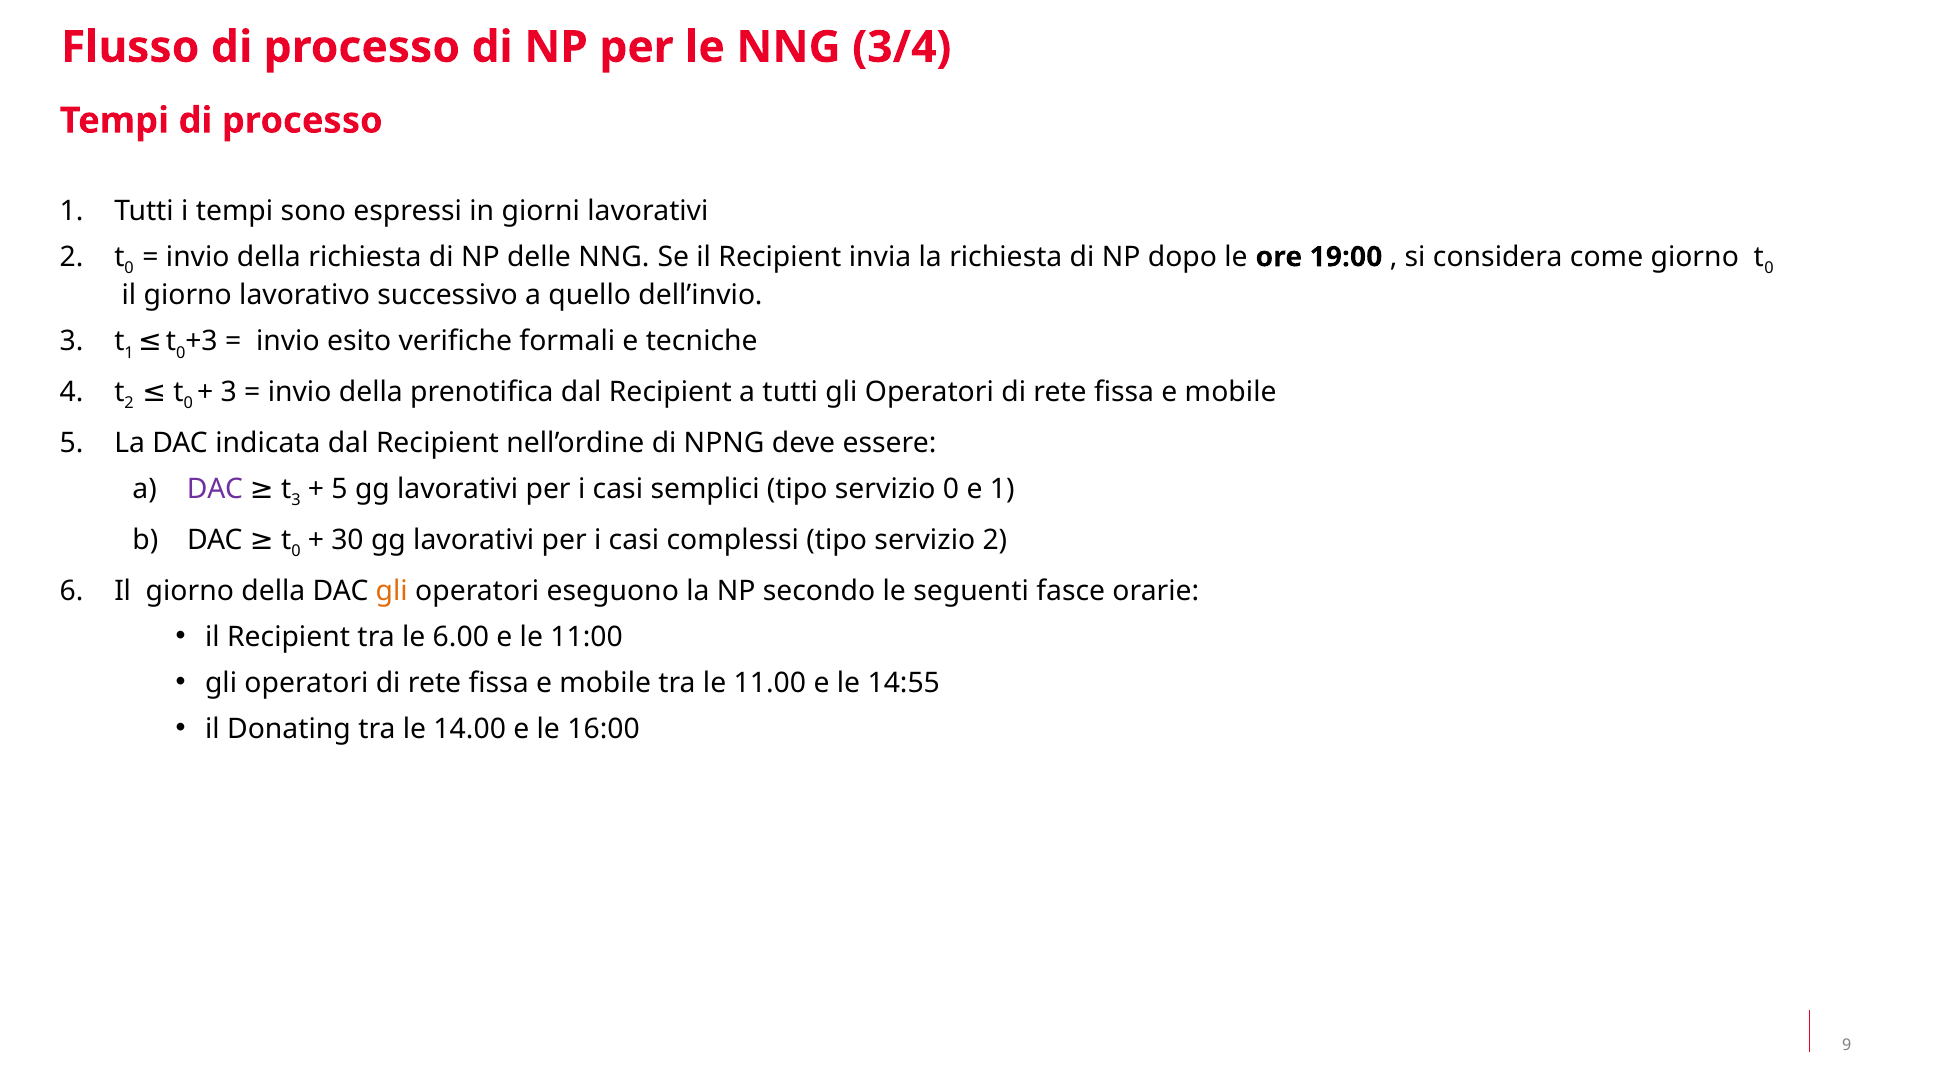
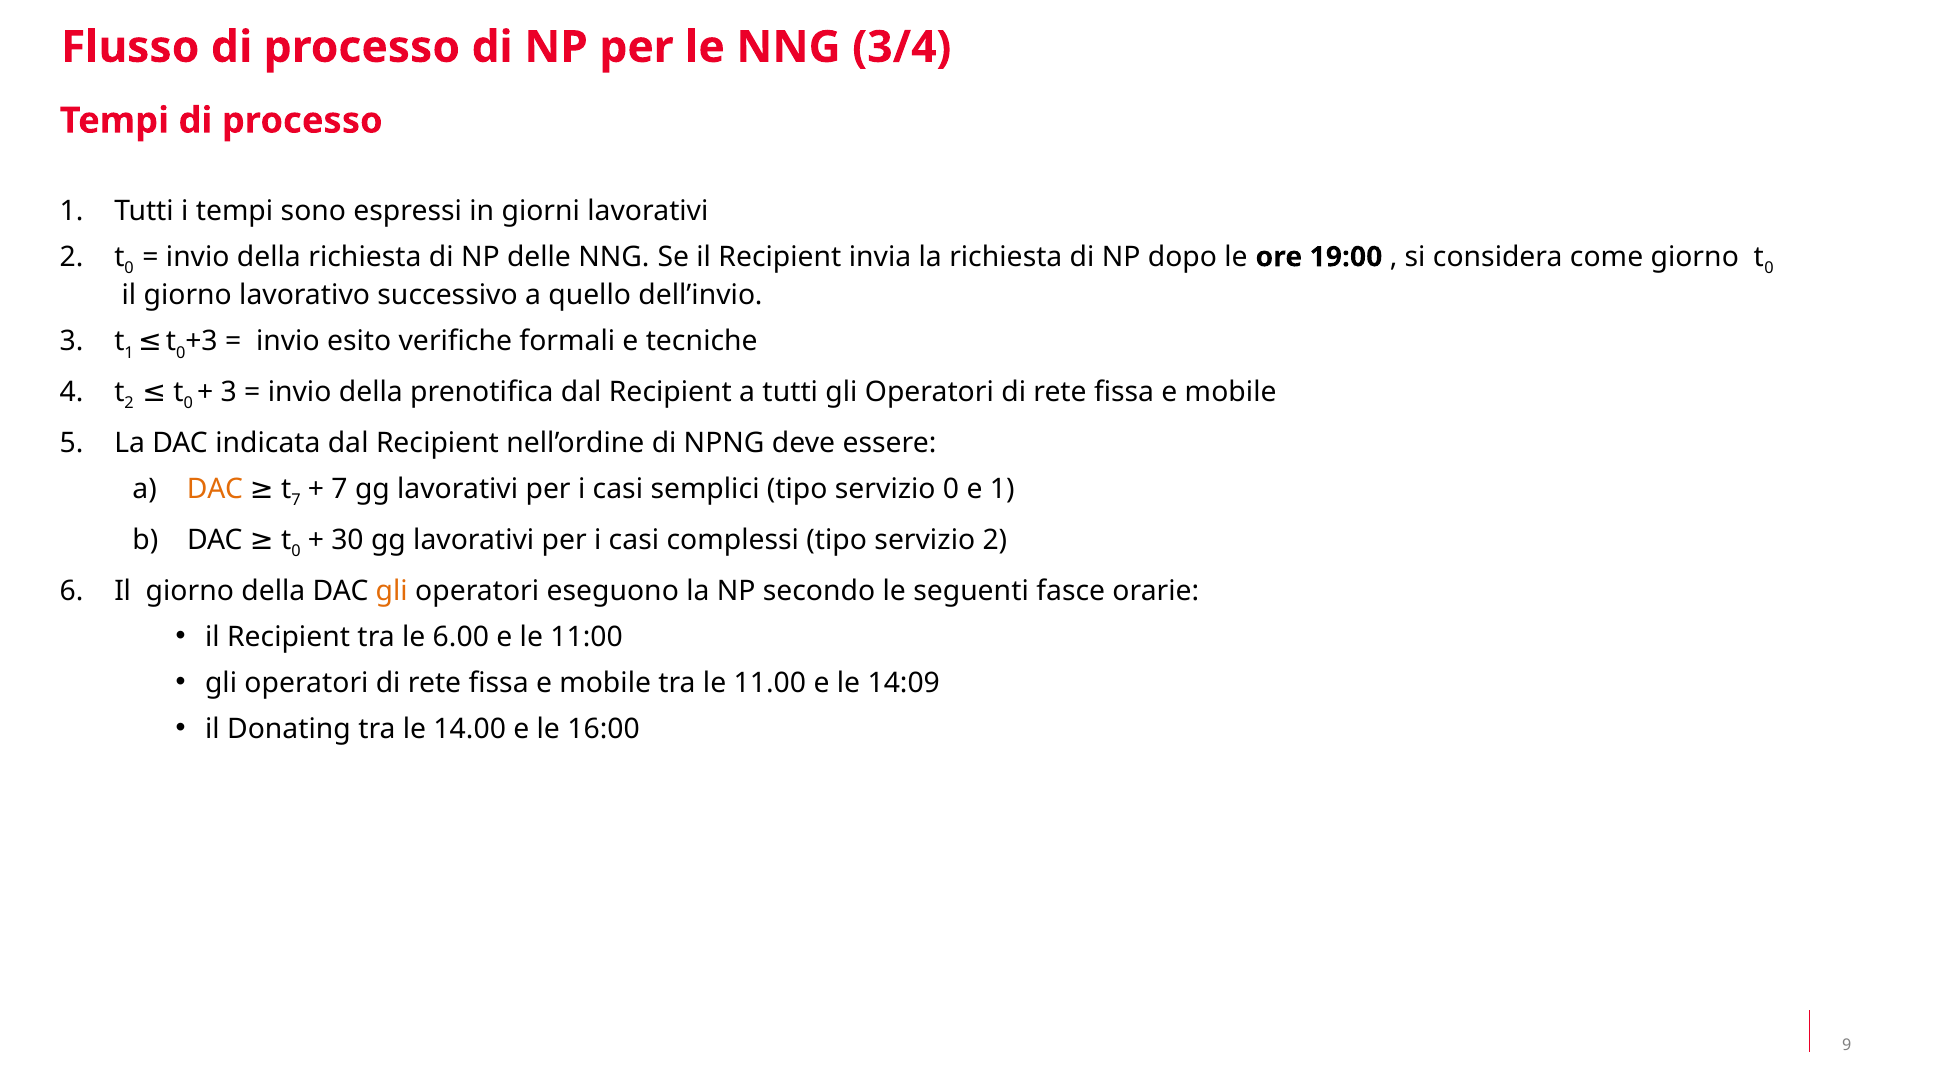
3 at (296, 500): 3 -> 7
5 at (339, 489): 5 -> 7
DAC at (215, 489) colour: purple -> orange
14:55: 14:55 -> 14:09
